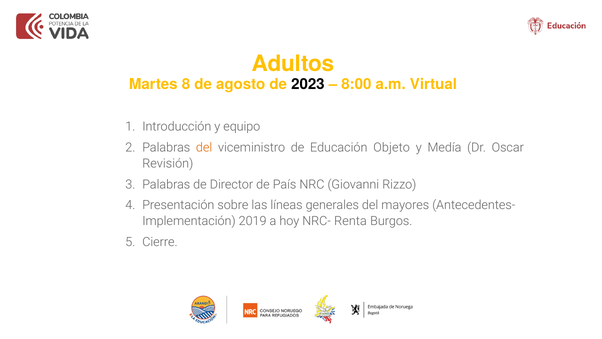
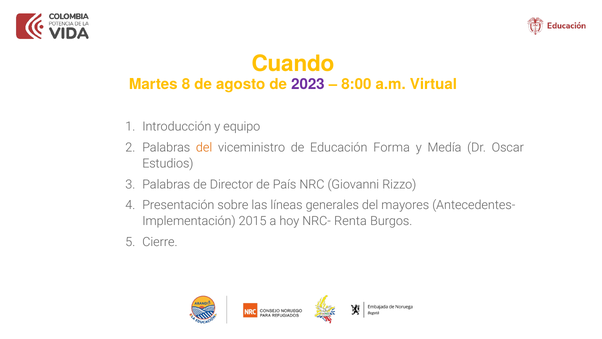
Adultos: Adultos -> Cuando
2023 colour: black -> purple
Objeto: Objeto -> Forma
Revisión: Revisión -> Estudios
2019: 2019 -> 2015
